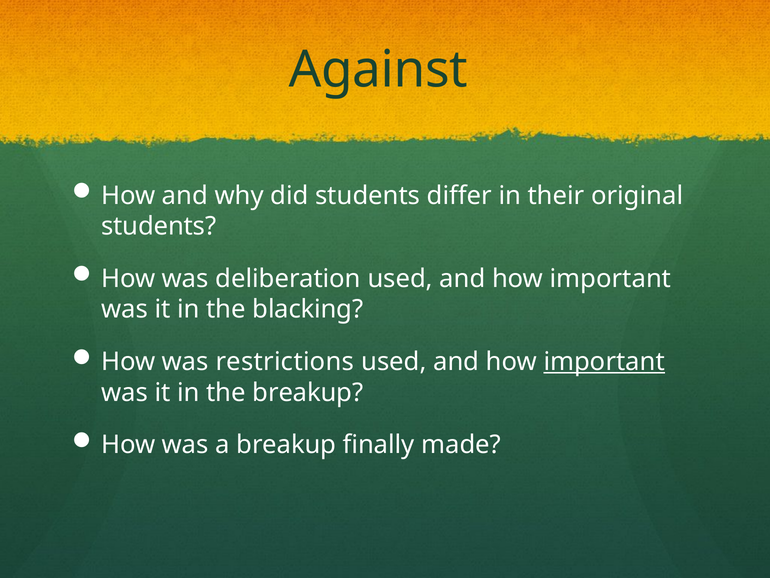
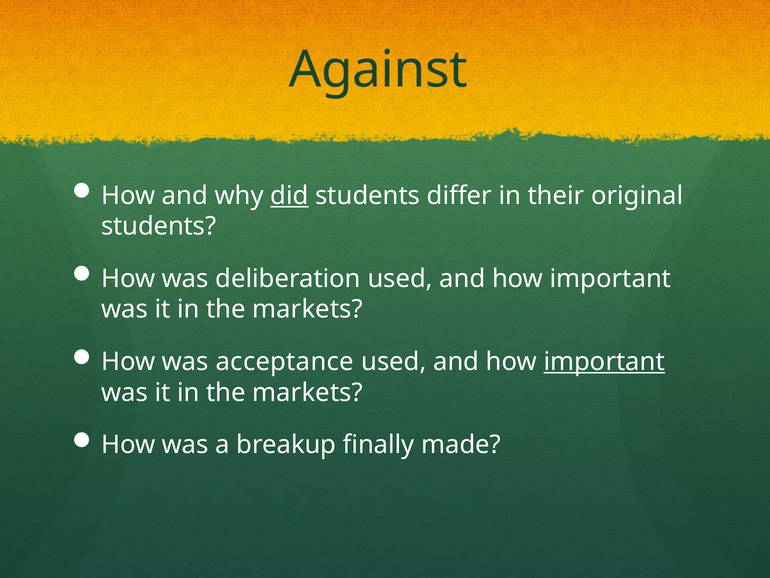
did underline: none -> present
blacking at (308, 309): blacking -> markets
restrictions: restrictions -> acceptance
breakup at (308, 392): breakup -> markets
